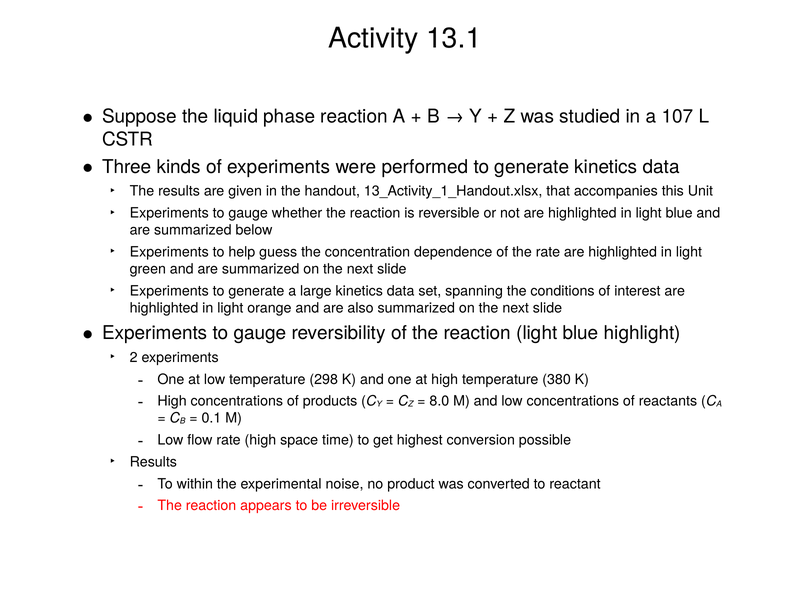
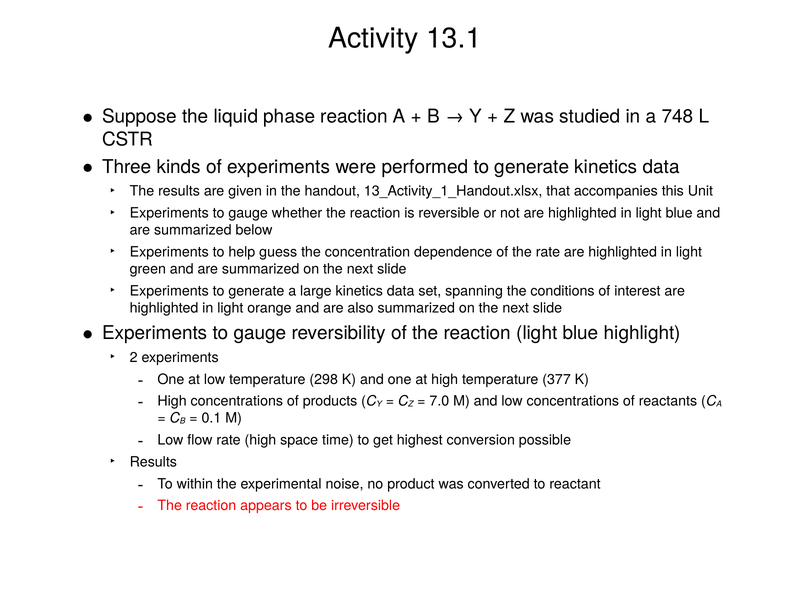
107: 107 -> 748
380: 380 -> 377
8.0: 8.0 -> 7.0
